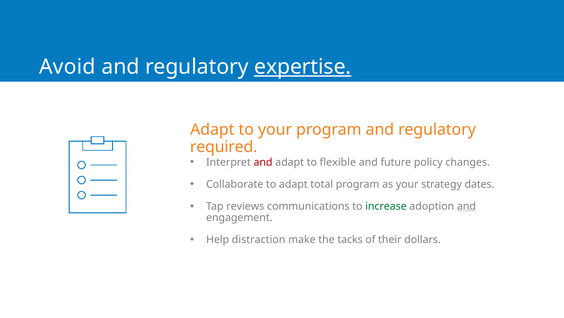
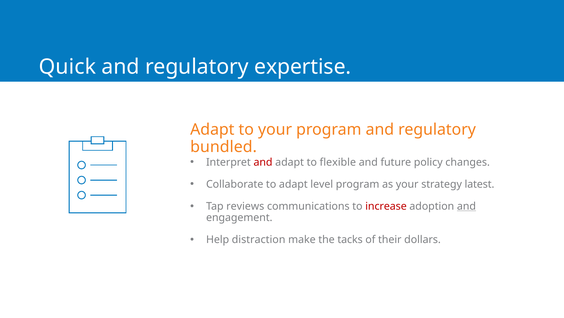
Avoid: Avoid -> Quick
expertise underline: present -> none
required: required -> bundled
total: total -> level
dates: dates -> latest
increase colour: green -> red
